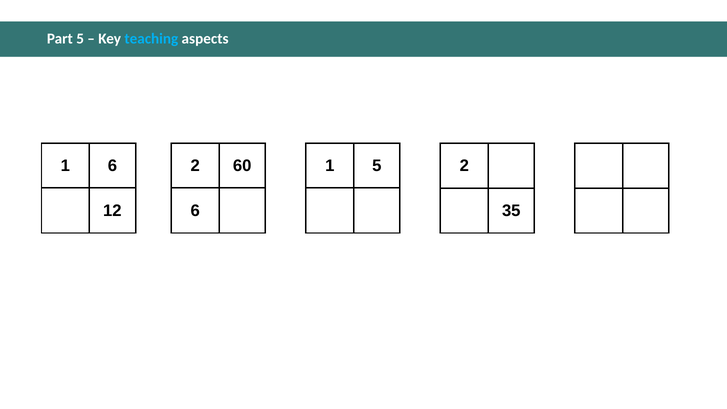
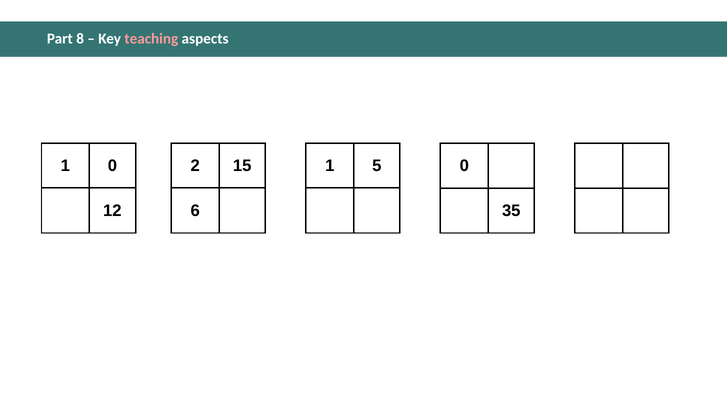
Part 5: 5 -> 8
teaching colour: light blue -> pink
1 6: 6 -> 0
60: 60 -> 15
5 2: 2 -> 0
